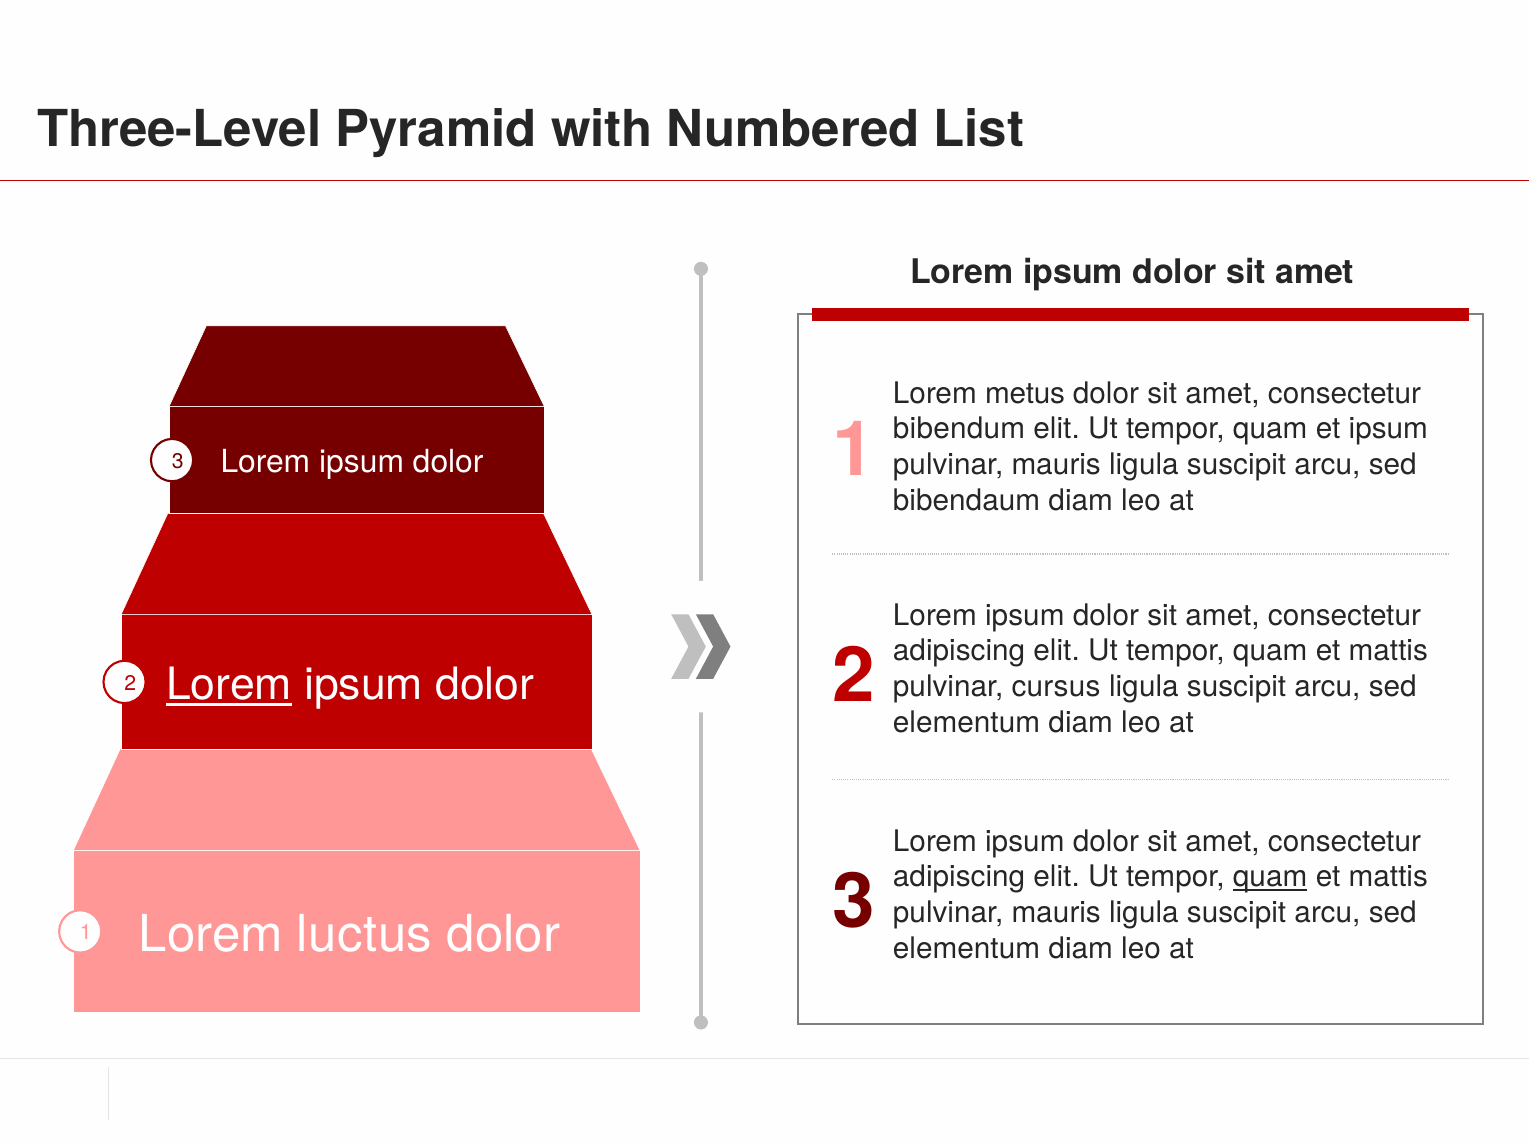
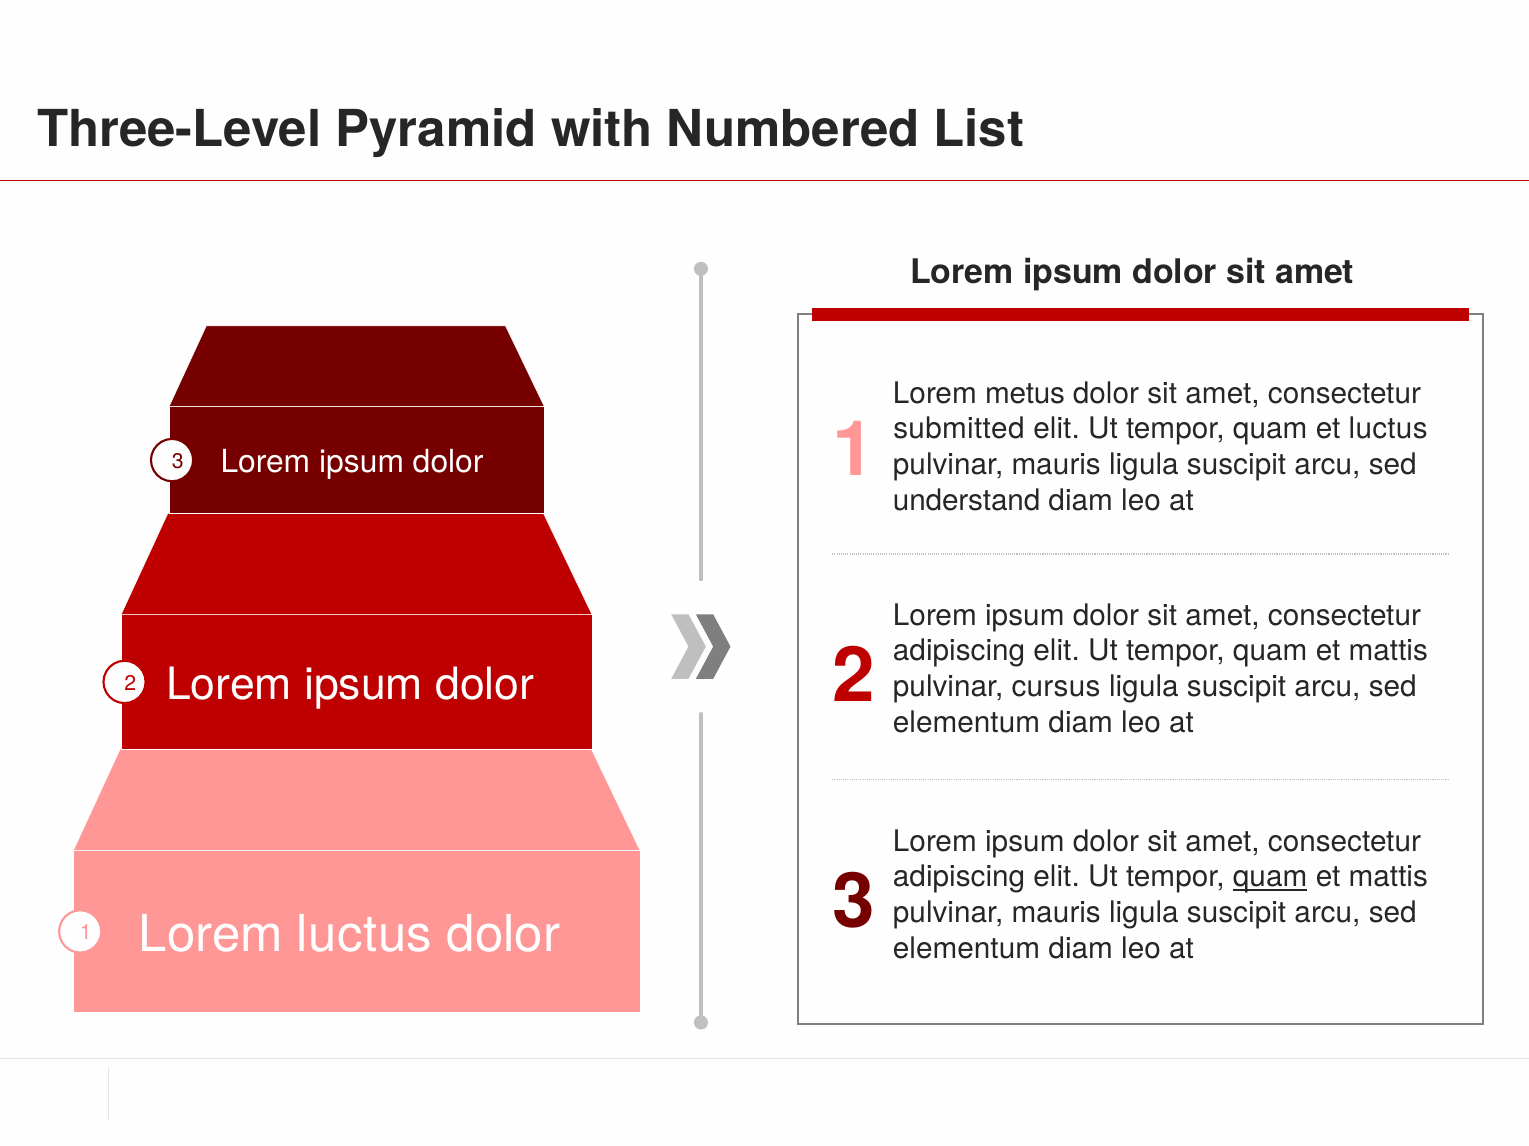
bibendum: bibendum -> submitted
et ipsum: ipsum -> luctus
bibendaum: bibendaum -> understand
Lorem at (229, 686) underline: present -> none
